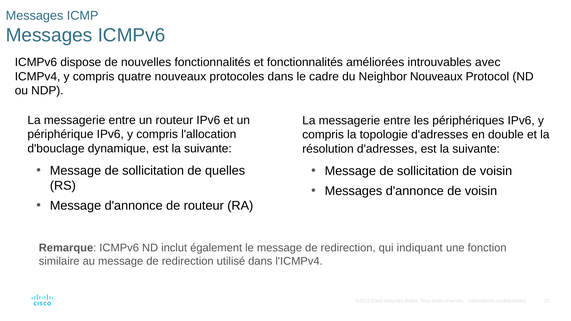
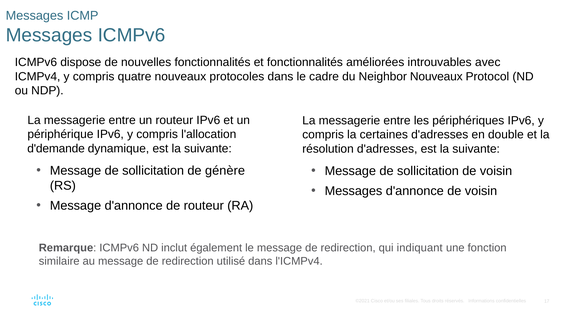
topologie: topologie -> certaines
d'bouclage: d'bouclage -> d'demande
quelles: quelles -> génère
